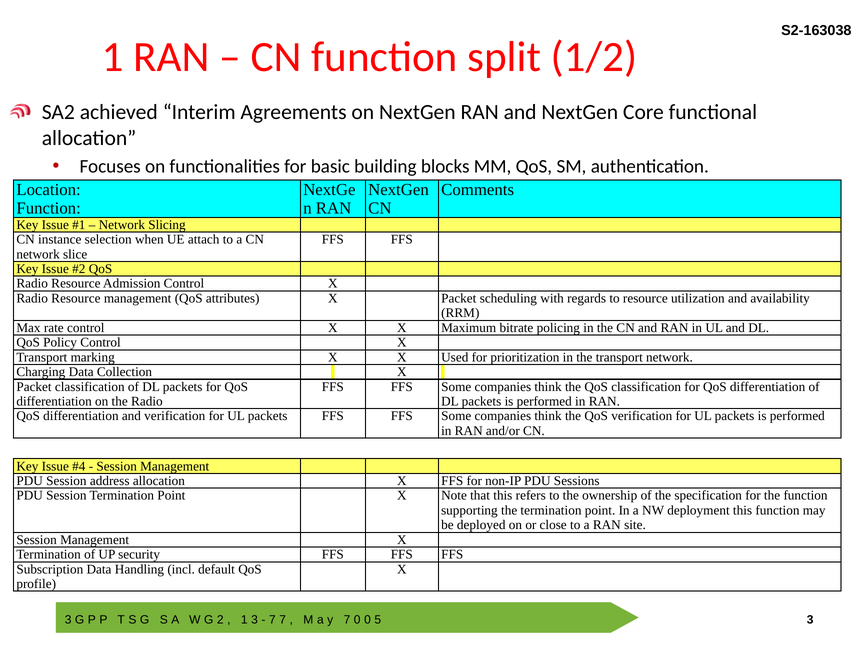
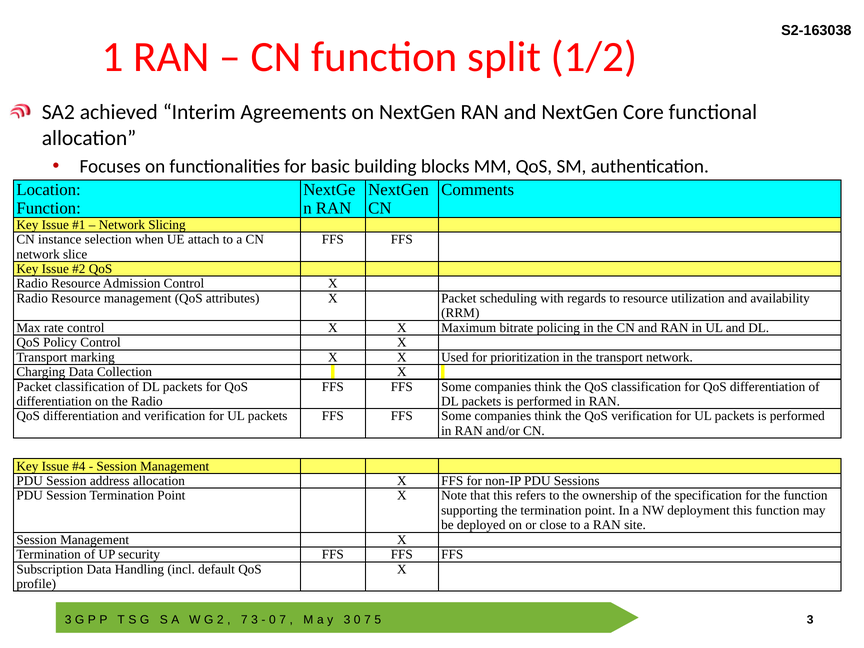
1 at (244, 620): 1 -> 7
7 at (272, 620): 7 -> 0
7 at (347, 620): 7 -> 3
0 at (368, 620): 0 -> 7
